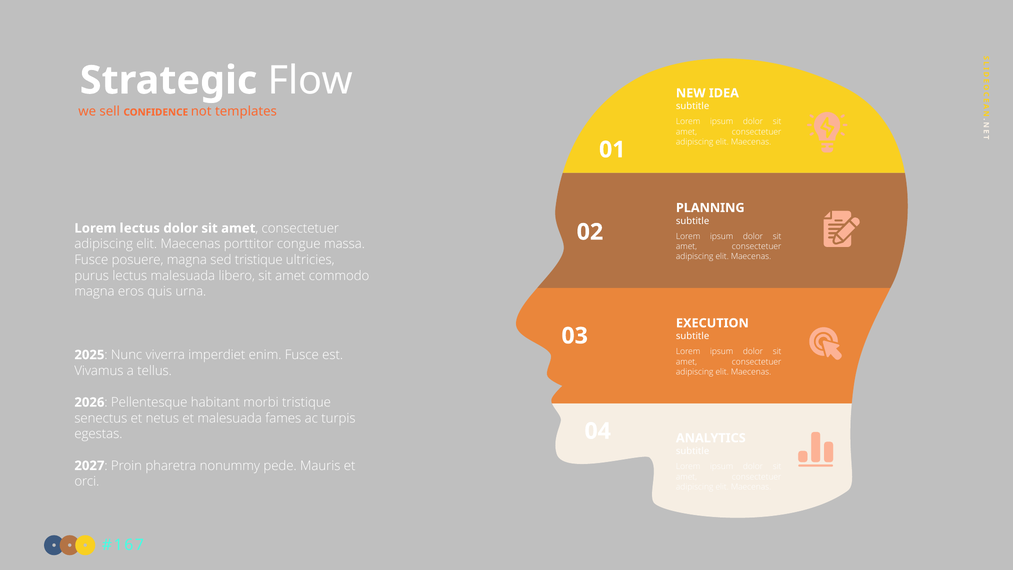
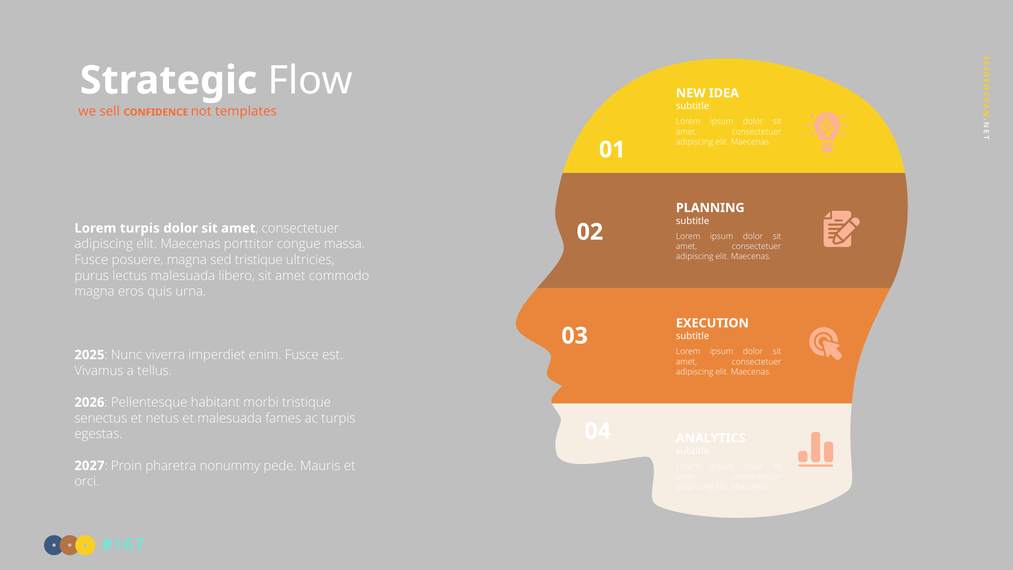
Lorem lectus: lectus -> turpis
